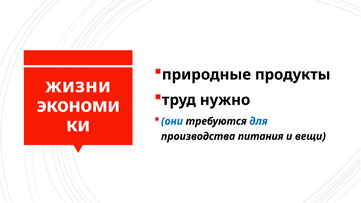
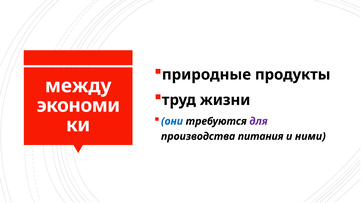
жизни: жизни -> между
нужно: нужно -> жизни
для colour: blue -> purple
вещи: вещи -> ними
